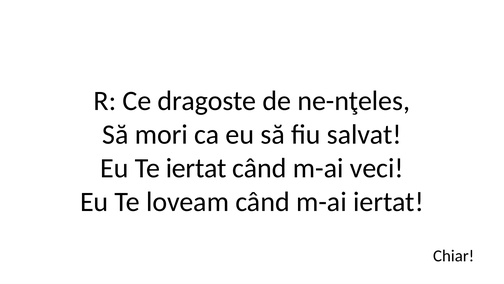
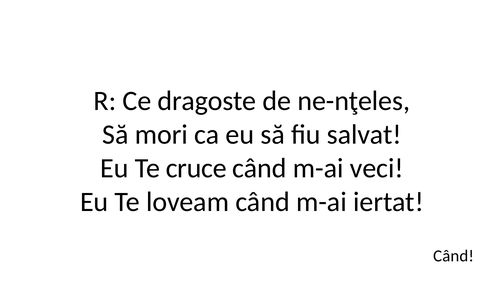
Te iertat: iertat -> cruce
Chiar at (454, 256): Chiar -> Când
